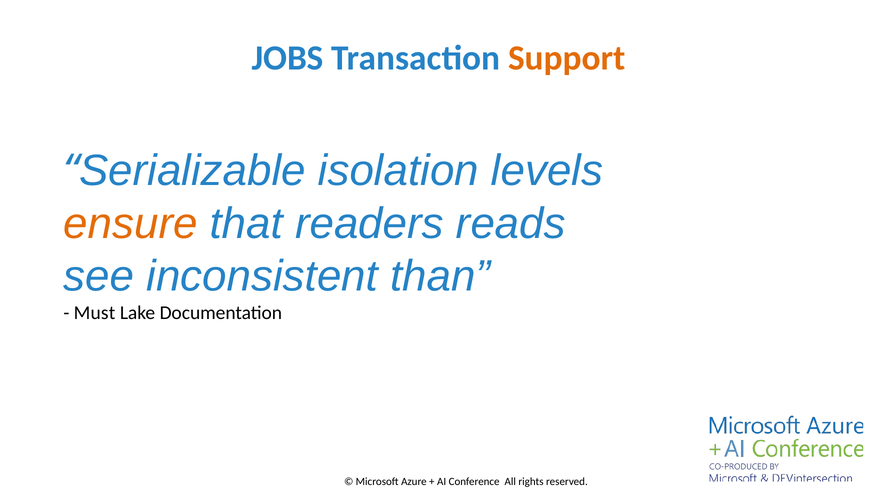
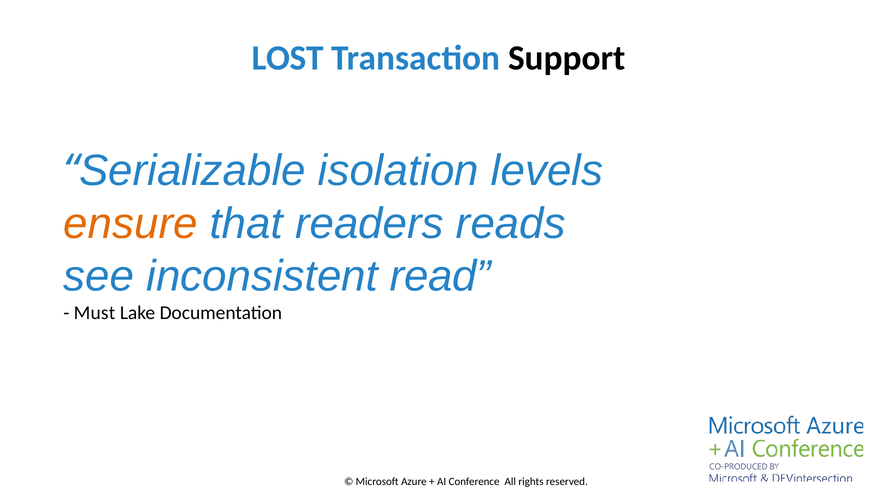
JOBS: JOBS -> LOST
Support colour: orange -> black
than: than -> read
